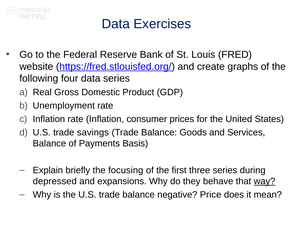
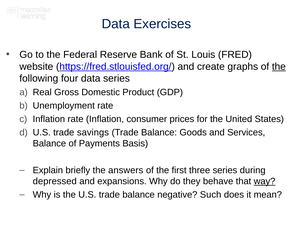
the at (279, 67) underline: none -> present
focusing: focusing -> answers
Price: Price -> Such
